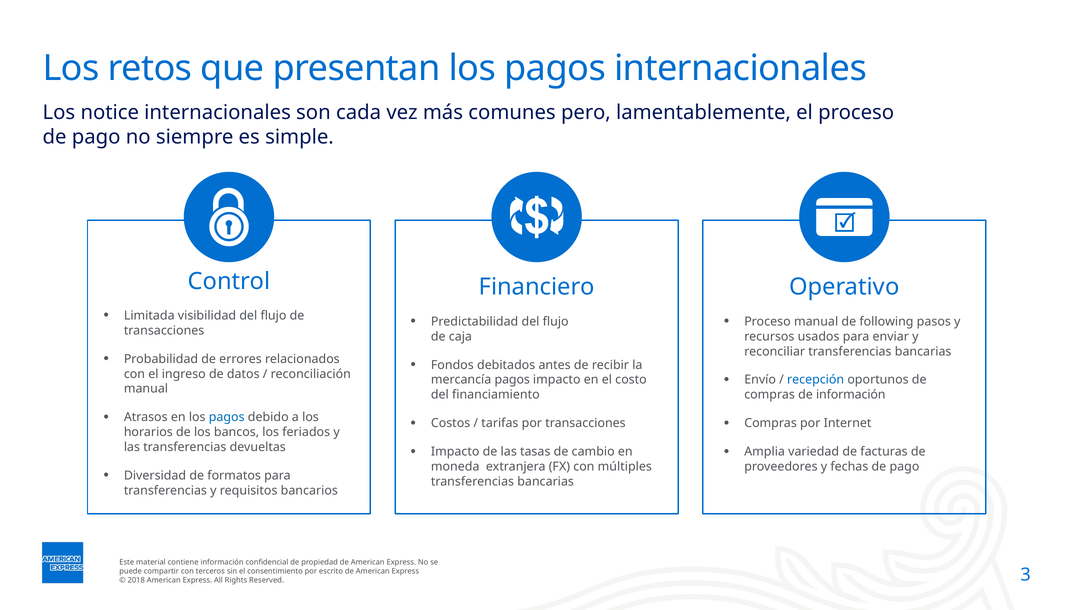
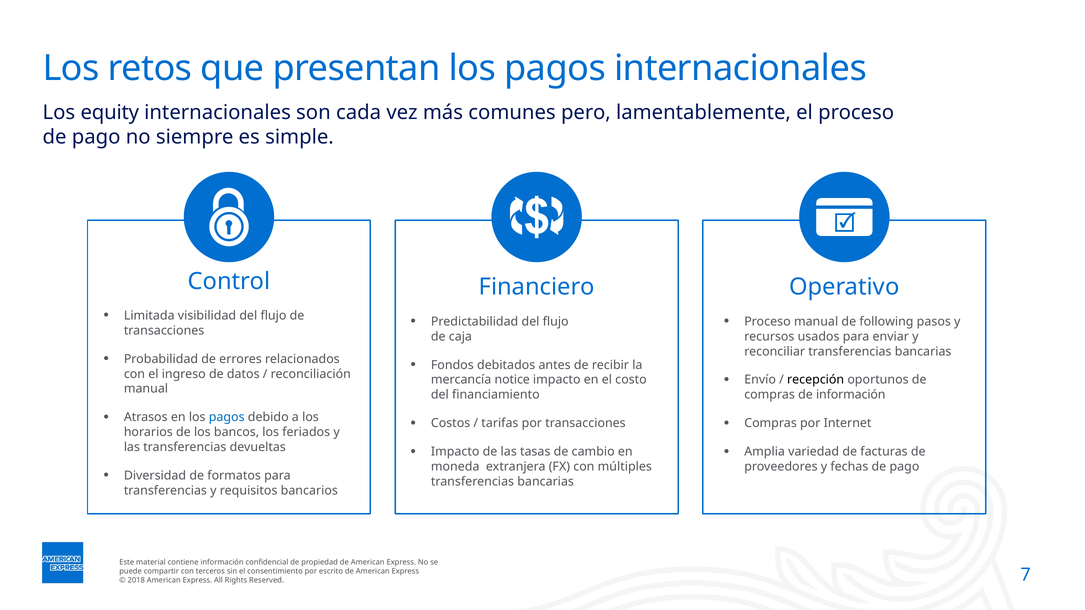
notice: notice -> equity
recepción colour: blue -> black
mercancía pagos: pagos -> notice
3: 3 -> 7
